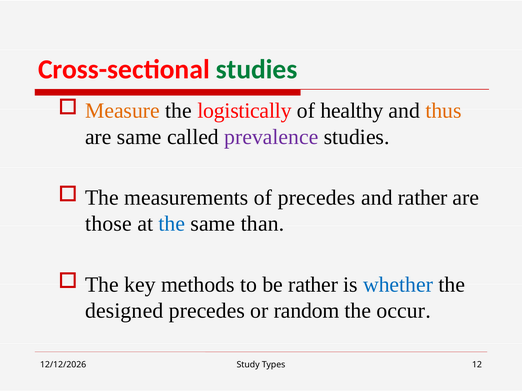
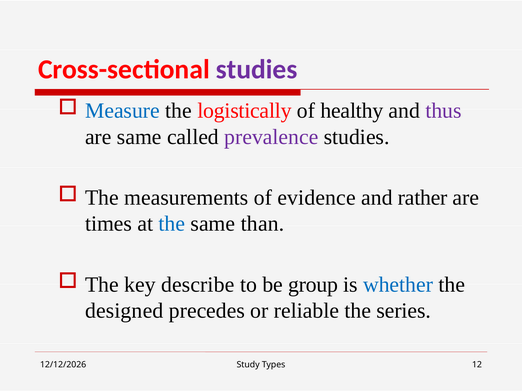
studies at (257, 70) colour: green -> purple
Measure colour: orange -> blue
thus colour: orange -> purple
of precedes: precedes -> evidence
those: those -> times
methods: methods -> describe
be rather: rather -> group
random: random -> reliable
occur: occur -> series
